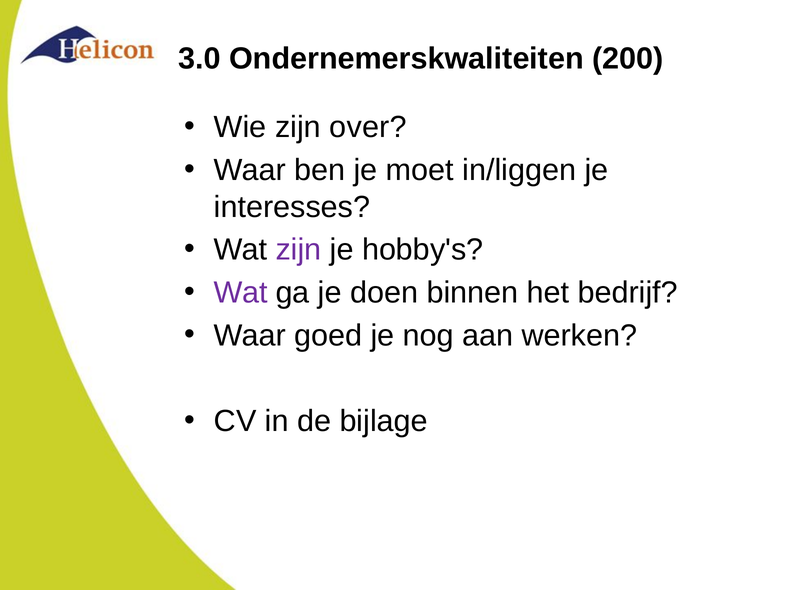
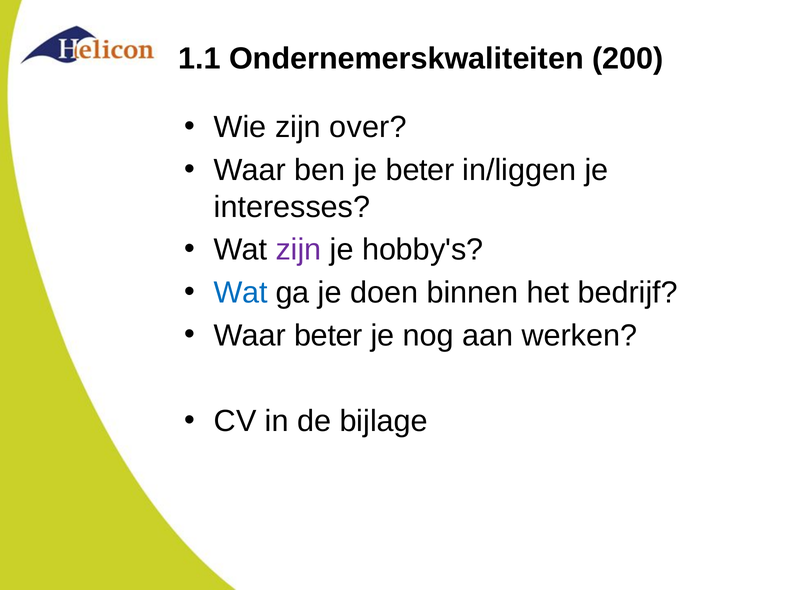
3.0: 3.0 -> 1.1
je moet: moet -> beter
Wat at (241, 293) colour: purple -> blue
Waar goed: goed -> beter
